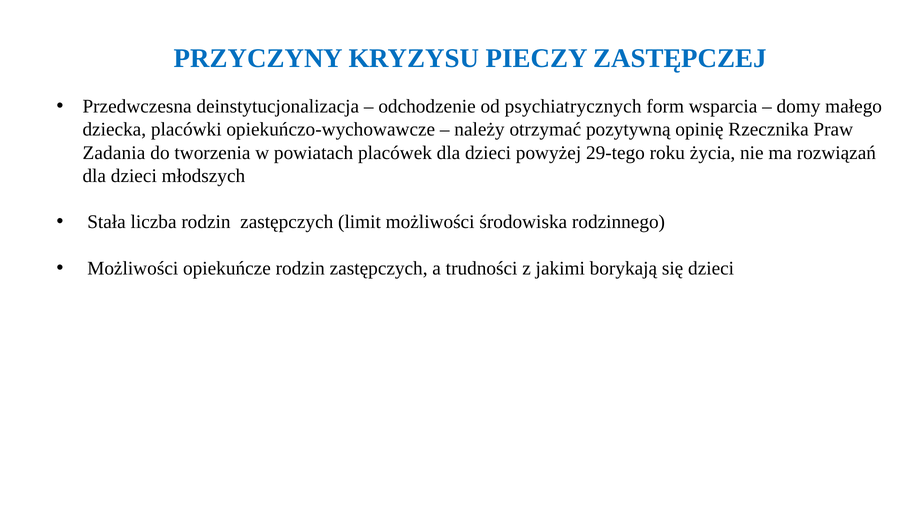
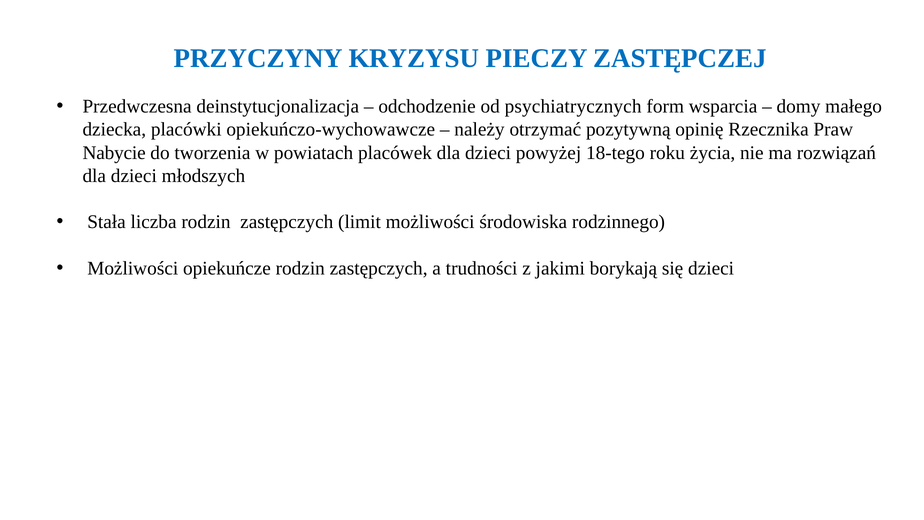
Zadania: Zadania -> Nabycie
29-tego: 29-tego -> 18-tego
